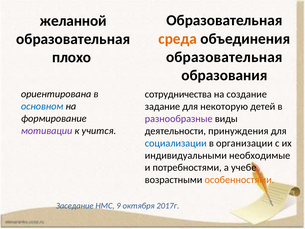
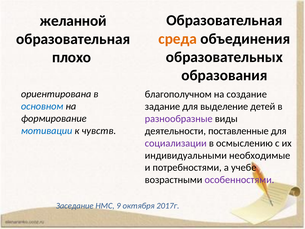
образовательная at (224, 57): образовательная -> образовательных
сотрудничества: сотрудничества -> благополучном
некоторую: некоторую -> выделение
мотивации colour: purple -> blue
учится: учится -> чувств
принуждения: принуждения -> поставленные
социализации colour: blue -> purple
организации: организации -> осмыслению
особенностями colour: orange -> purple
